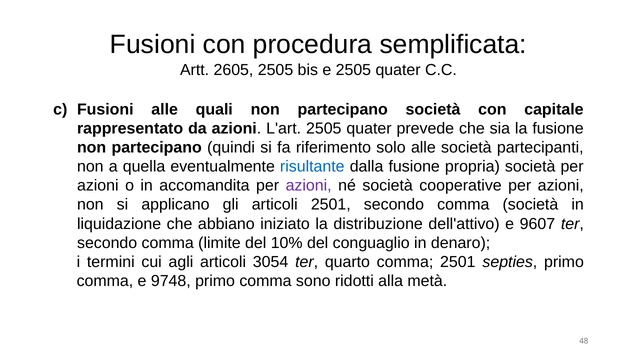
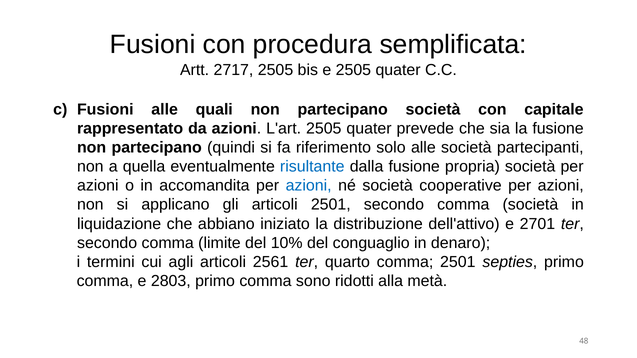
2605: 2605 -> 2717
azioni at (309, 186) colour: purple -> blue
9607: 9607 -> 2701
3054: 3054 -> 2561
9748: 9748 -> 2803
